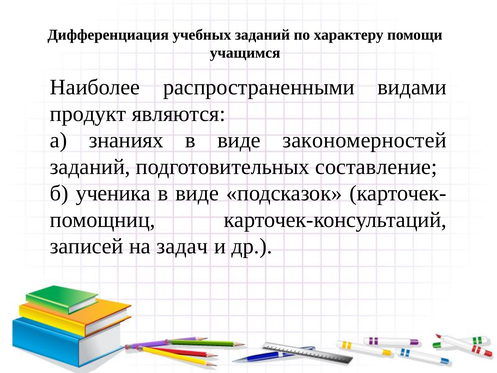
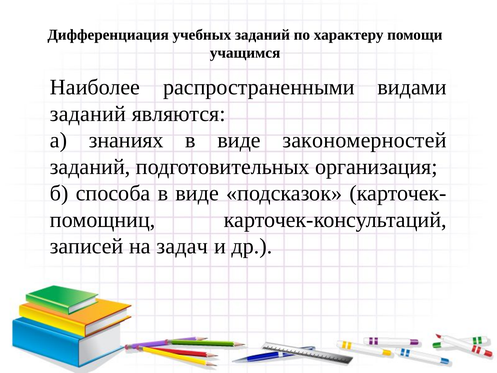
продукт at (88, 114): продукт -> заданий
составление: составление -> организация
ученика: ученика -> способа
